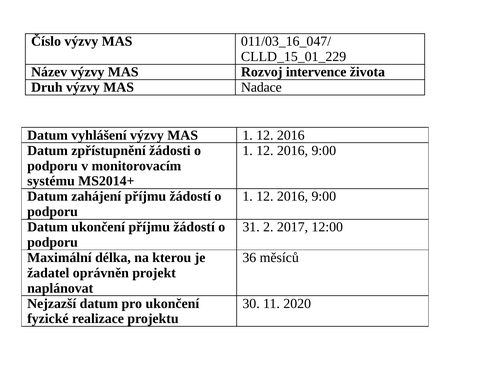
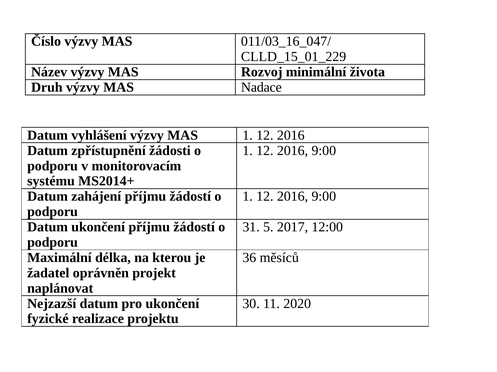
intervence: intervence -> minimální
2: 2 -> 5
